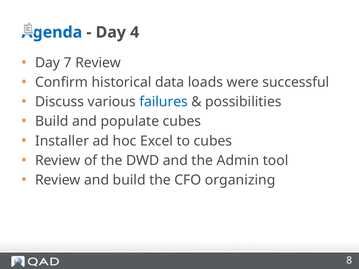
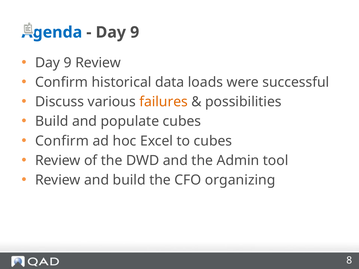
4 at (135, 32): 4 -> 9
7 at (68, 63): 7 -> 9
failures colour: blue -> orange
Installer at (62, 141): Installer -> Confirm
